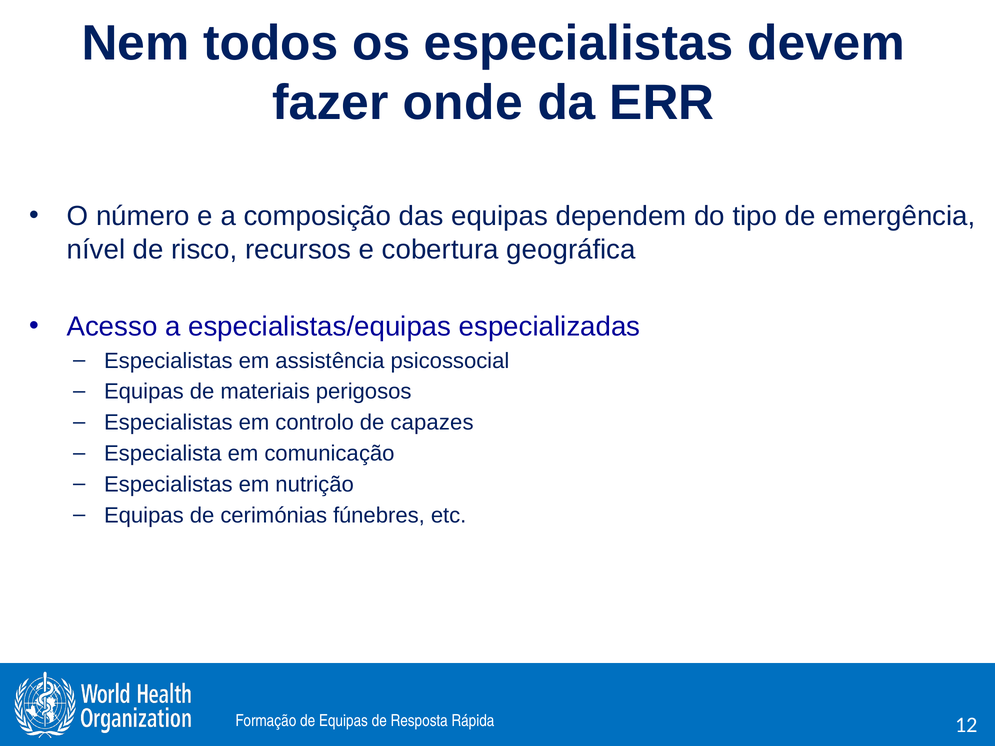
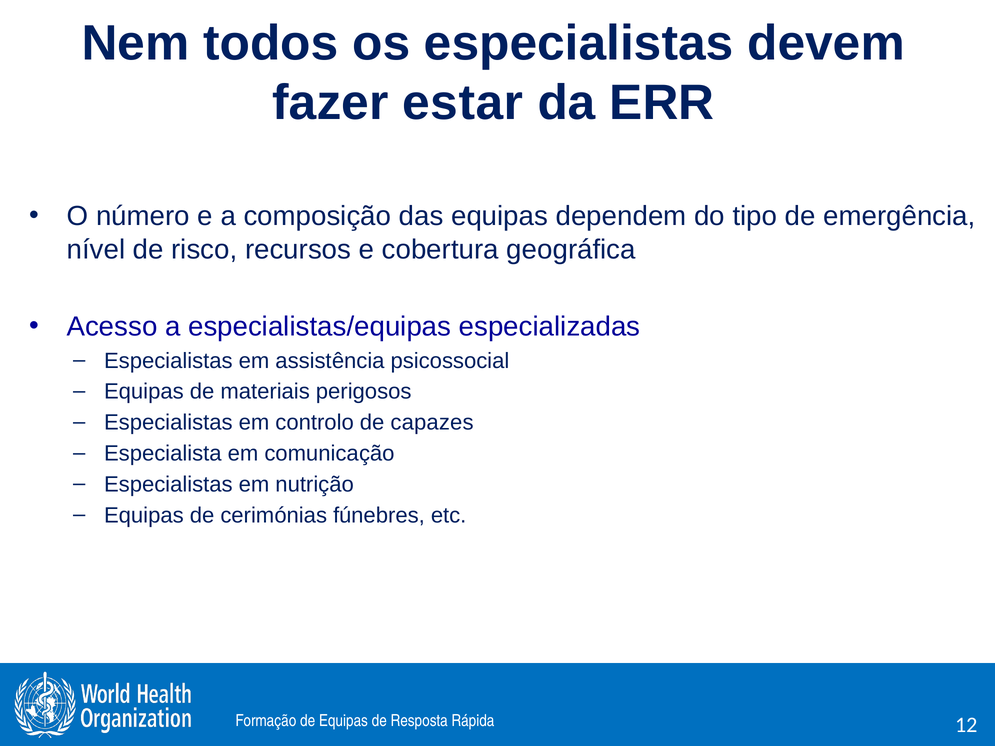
onde: onde -> estar
